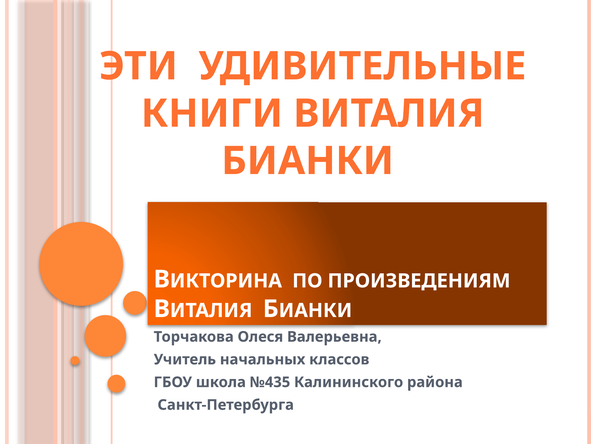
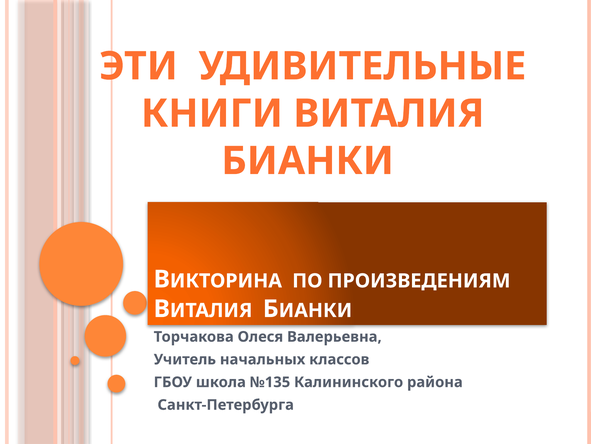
№435: №435 -> №135
